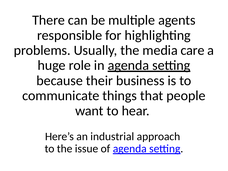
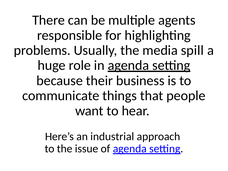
care: care -> spill
